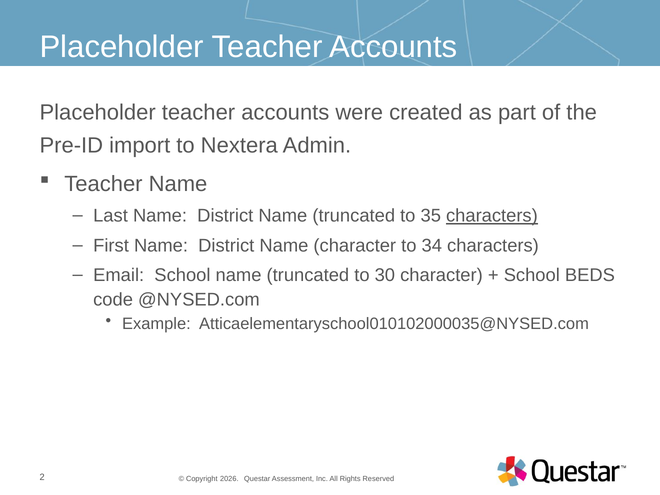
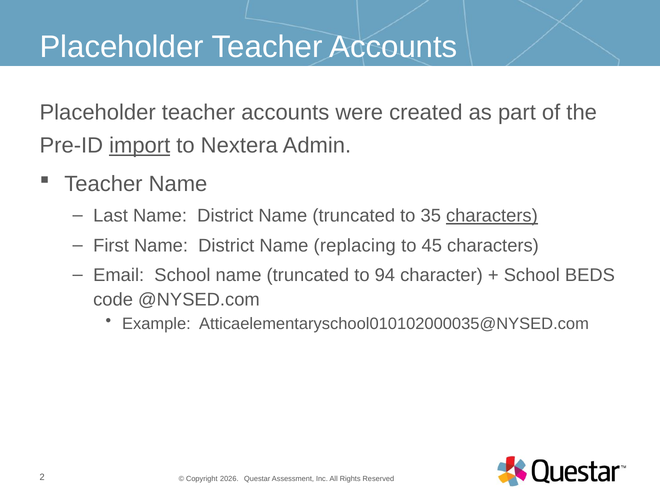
import underline: none -> present
Name character: character -> replacing
34: 34 -> 45
30: 30 -> 94
